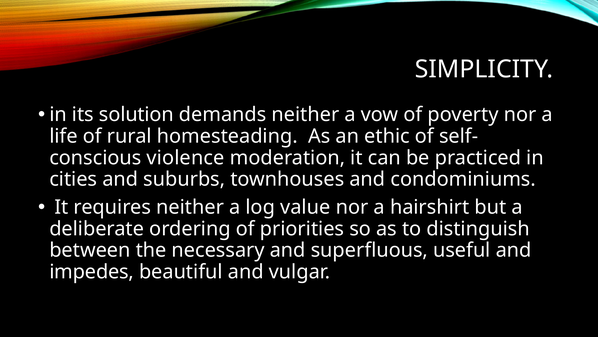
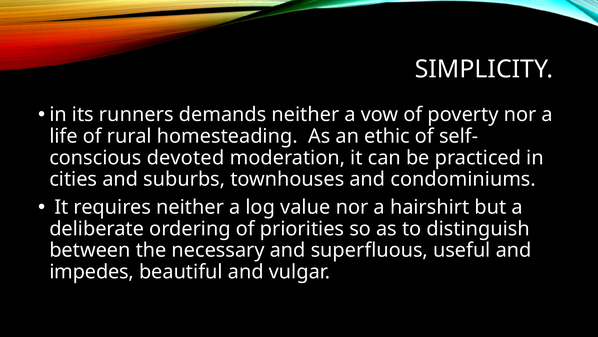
solution: solution -> runners
violence: violence -> devoted
